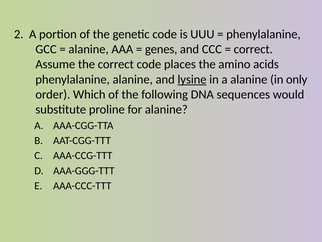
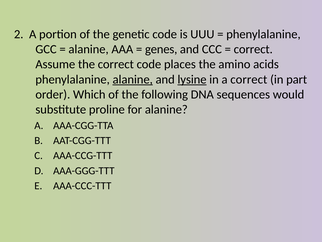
alanine at (133, 79) underline: none -> present
a alanine: alanine -> correct
only: only -> part
